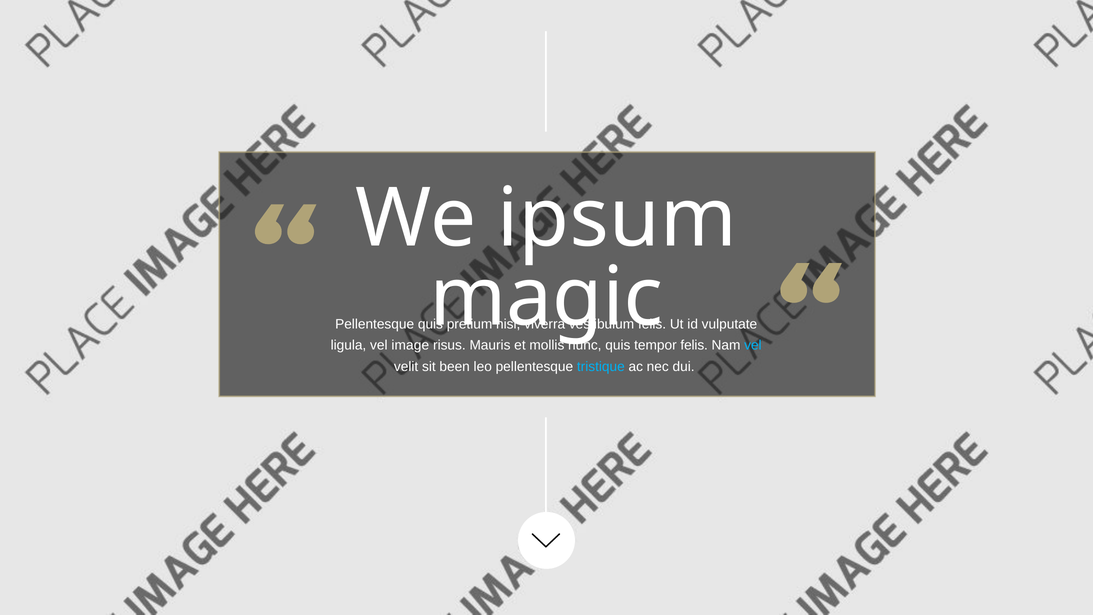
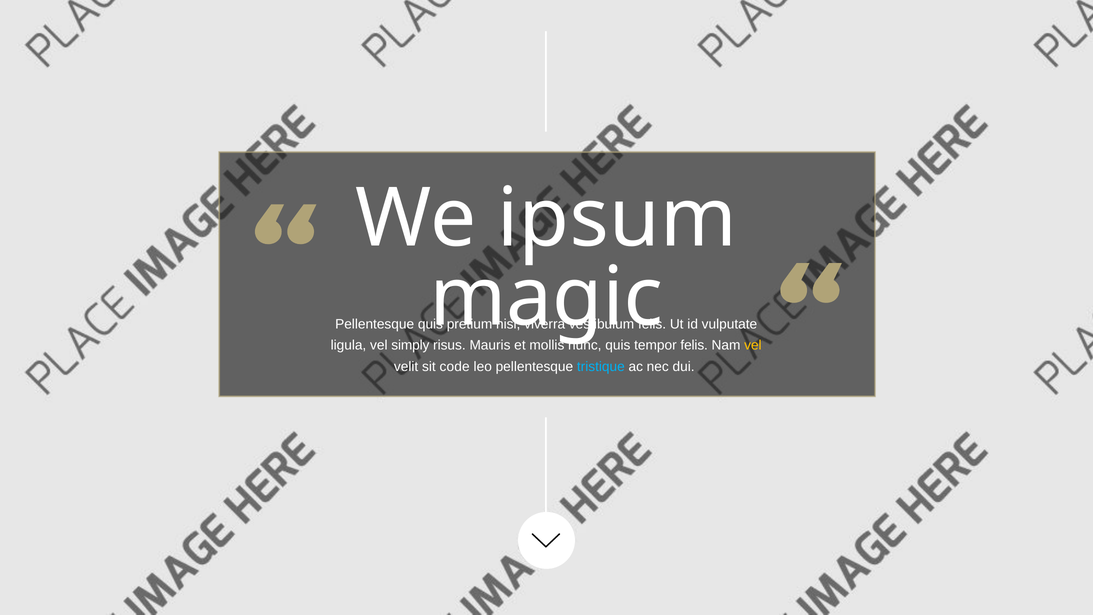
image: image -> simply
vel at (753, 345) colour: light blue -> yellow
been: been -> code
